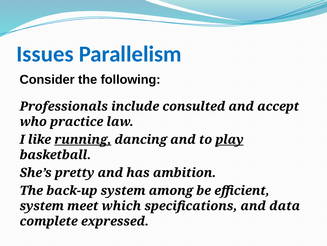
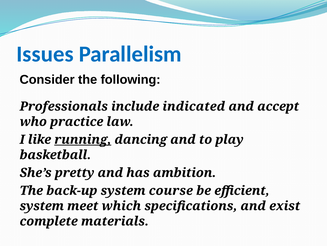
consulted: consulted -> indicated
play underline: present -> none
among: among -> course
data: data -> exist
expressed: expressed -> materials
